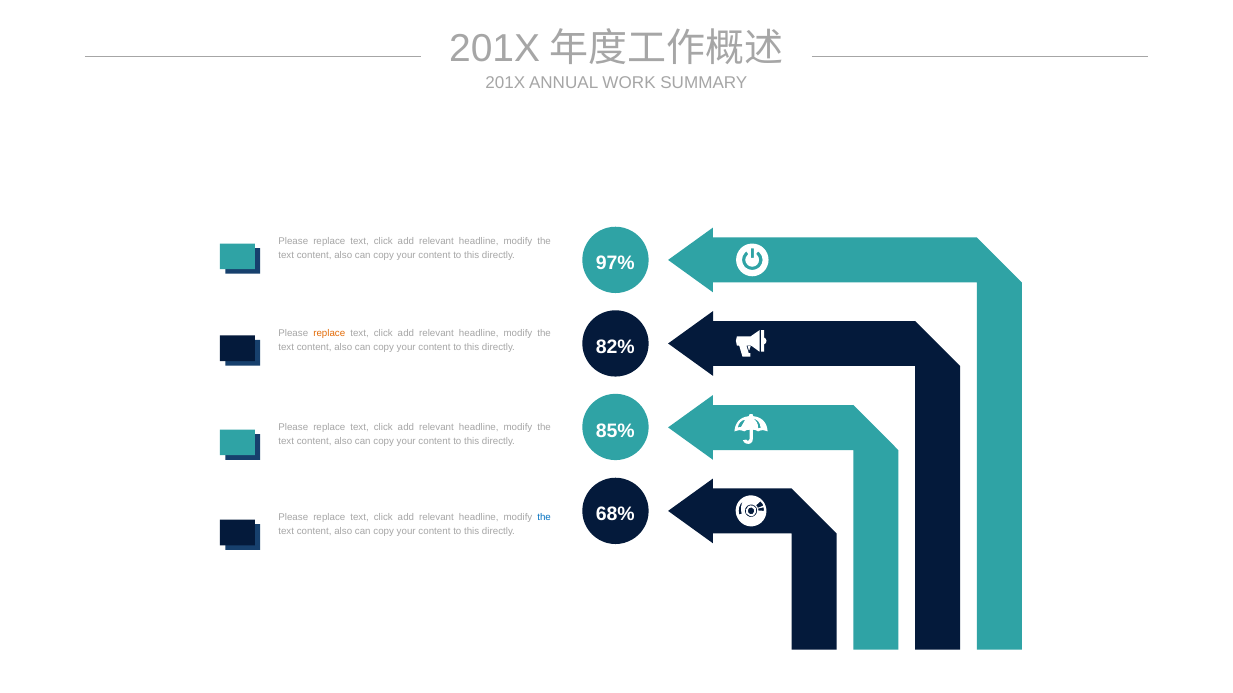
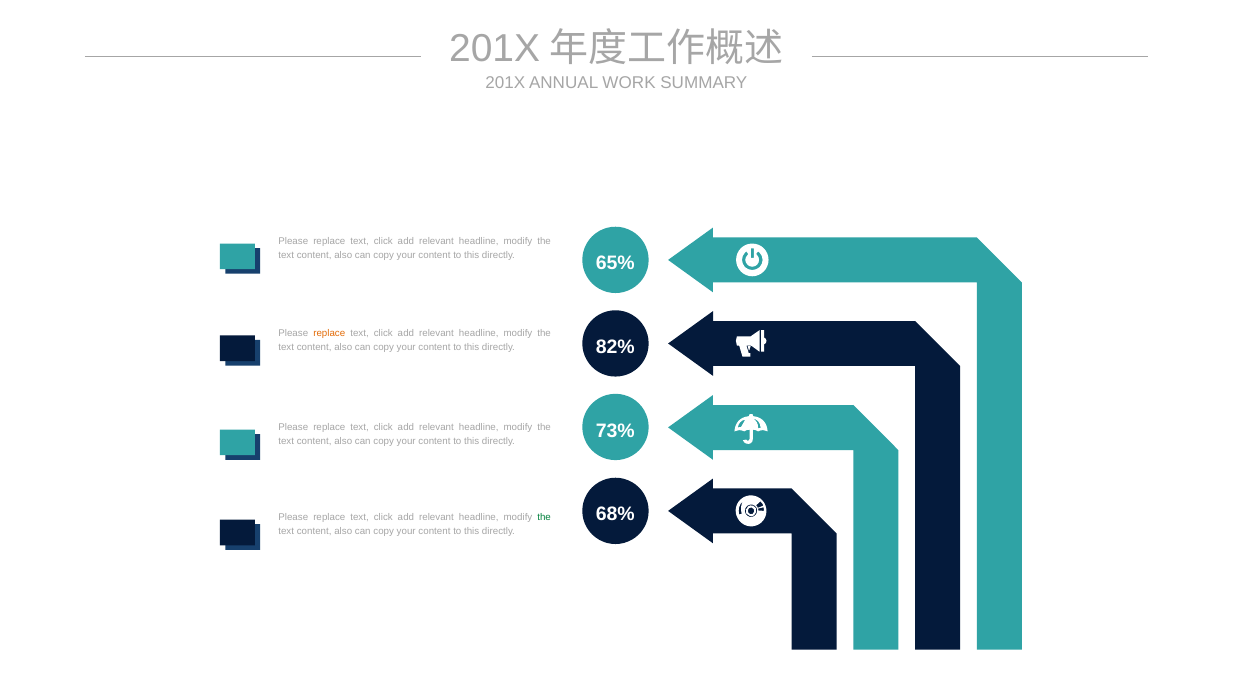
97%: 97% -> 65%
85%: 85% -> 73%
the at (544, 518) colour: blue -> green
